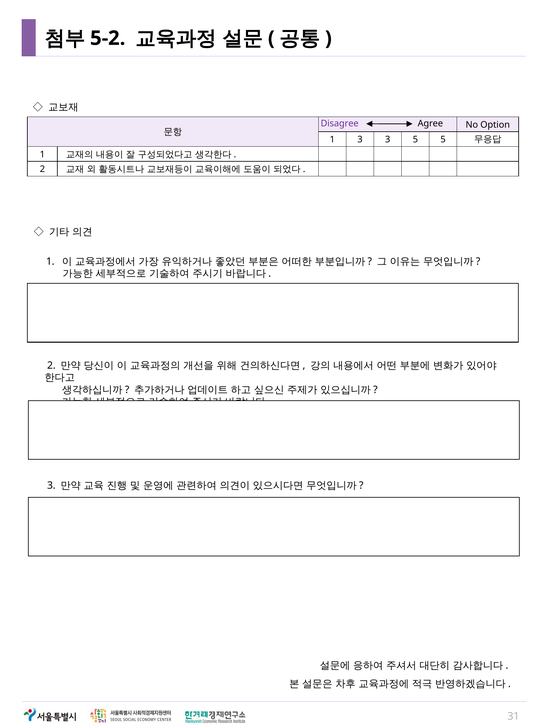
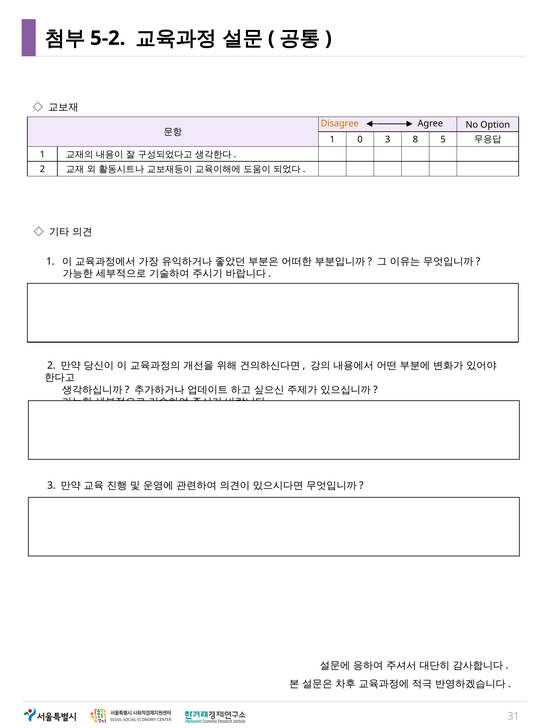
Disagree colour: purple -> orange
1 3: 3 -> 0
3 5: 5 -> 8
